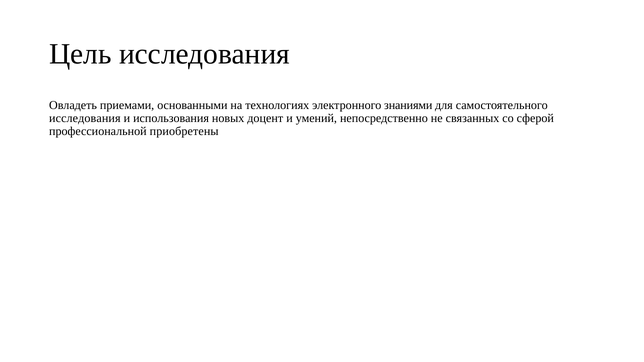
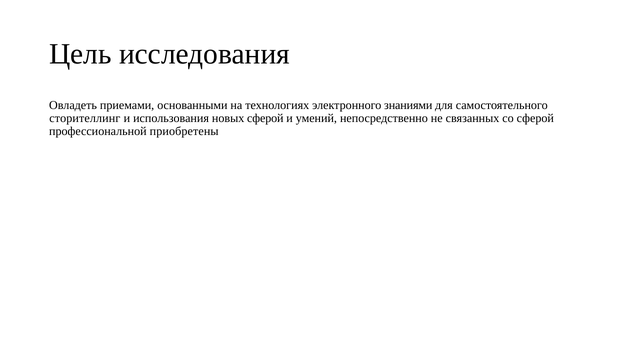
исследования at (85, 118): исследования -> сторителлинг
новых доцент: доцент -> сферой
